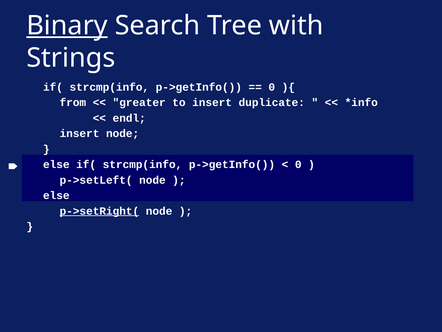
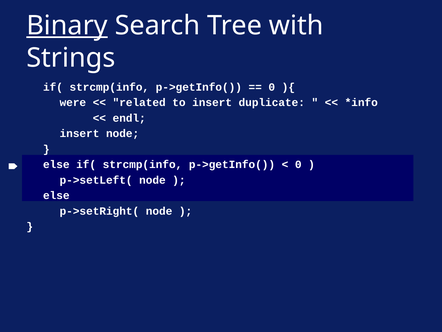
from: from -> were
greater: greater -> related
p->setRight( underline: present -> none
